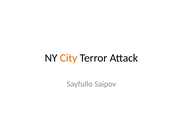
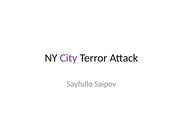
City colour: orange -> purple
